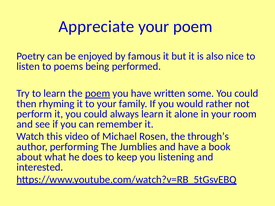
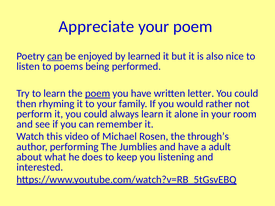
can at (55, 56) underline: none -> present
famous: famous -> learned
some: some -> letter
book: book -> adult
